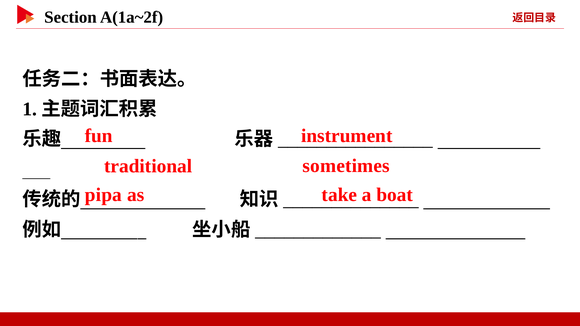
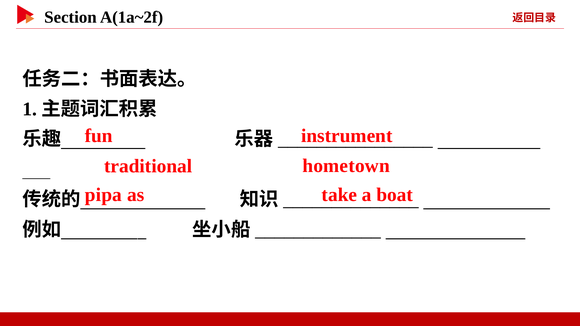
sometimes: sometimes -> hometown
